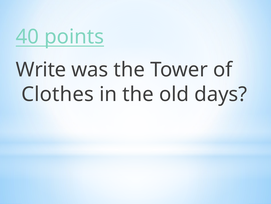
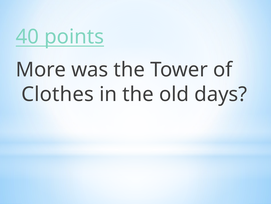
Write: Write -> More
